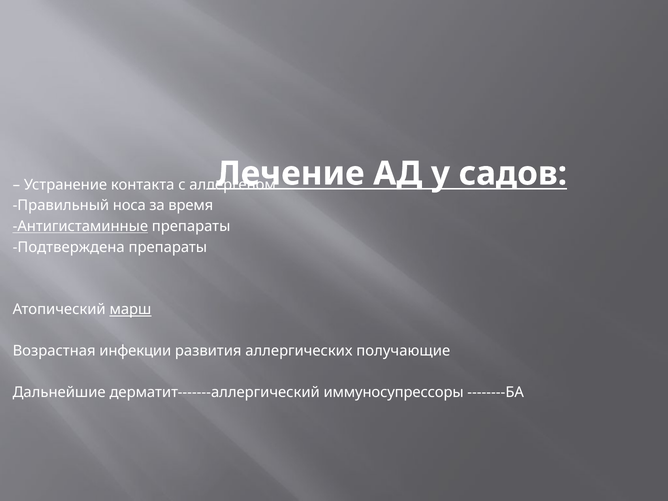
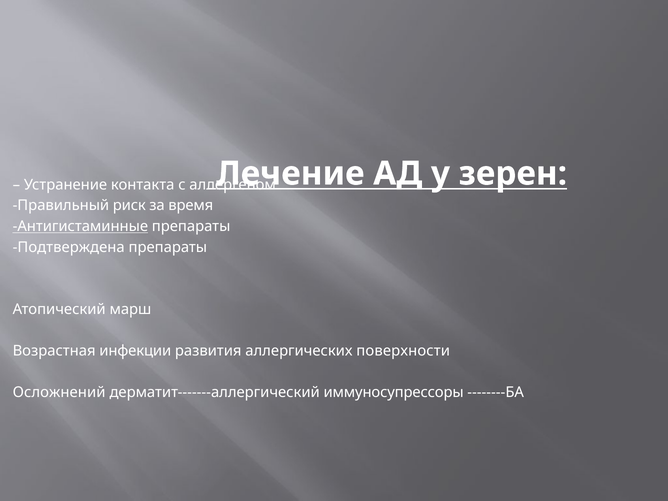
садов: садов -> зерен
носа: носа -> риск
марш underline: present -> none
получающие: получающие -> поверхности
Дальнейшие: Дальнейшие -> Осложнений
